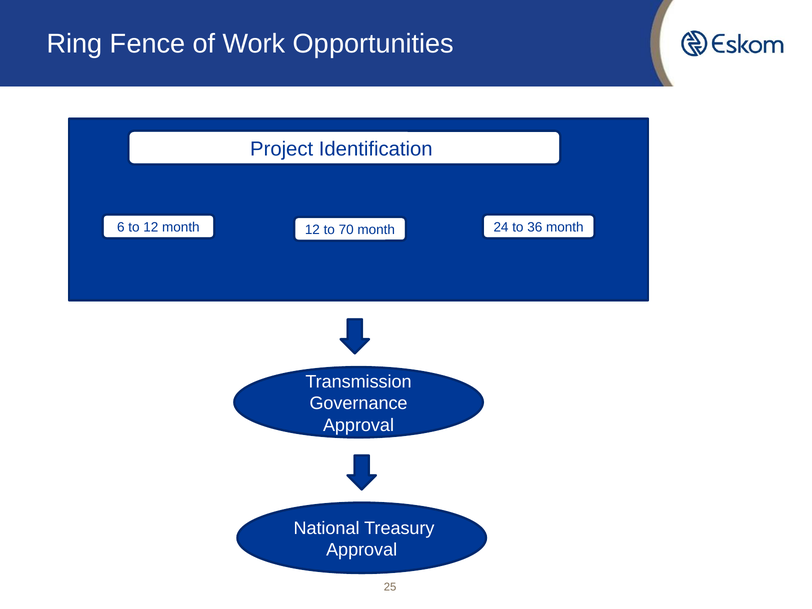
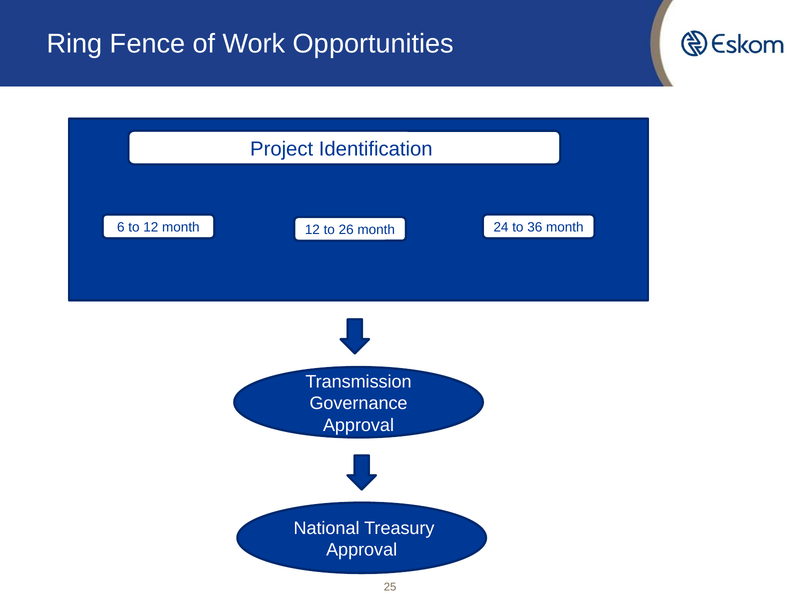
70: 70 -> 26
